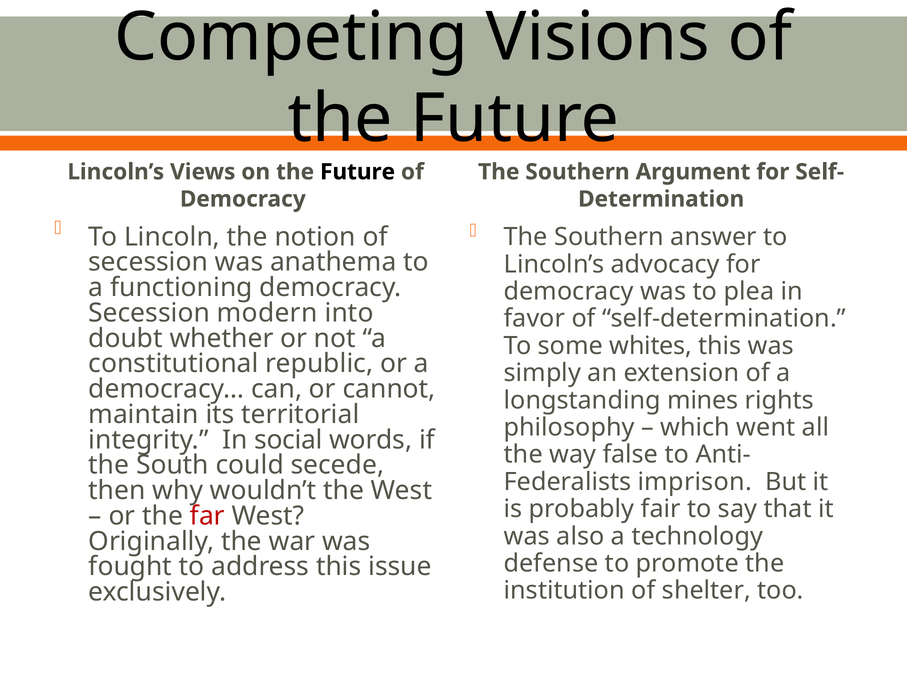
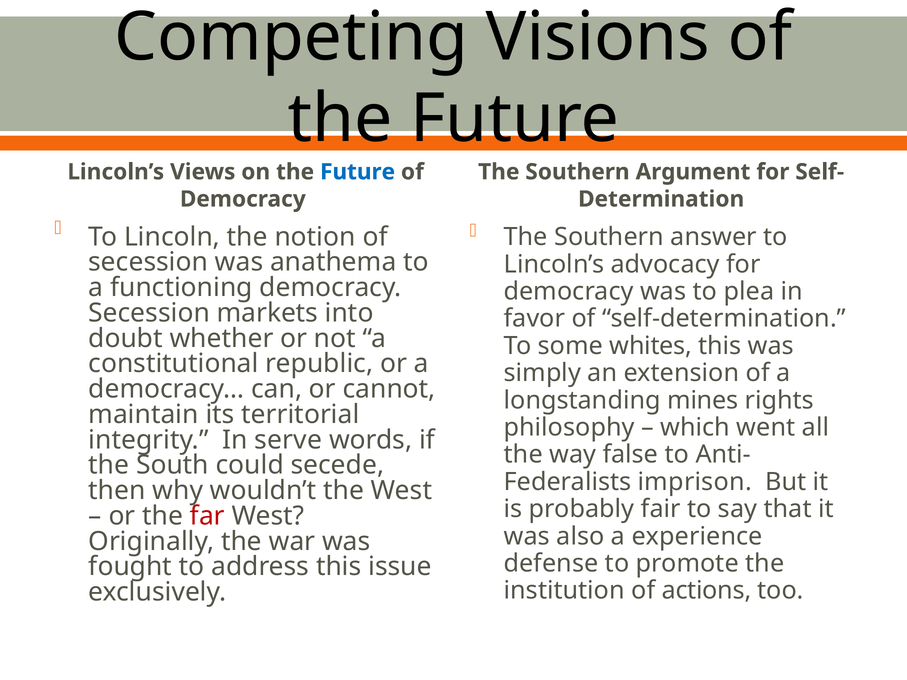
Future at (358, 172) colour: black -> blue
modern: modern -> markets
social: social -> serve
technology: technology -> experience
shelter: shelter -> actions
